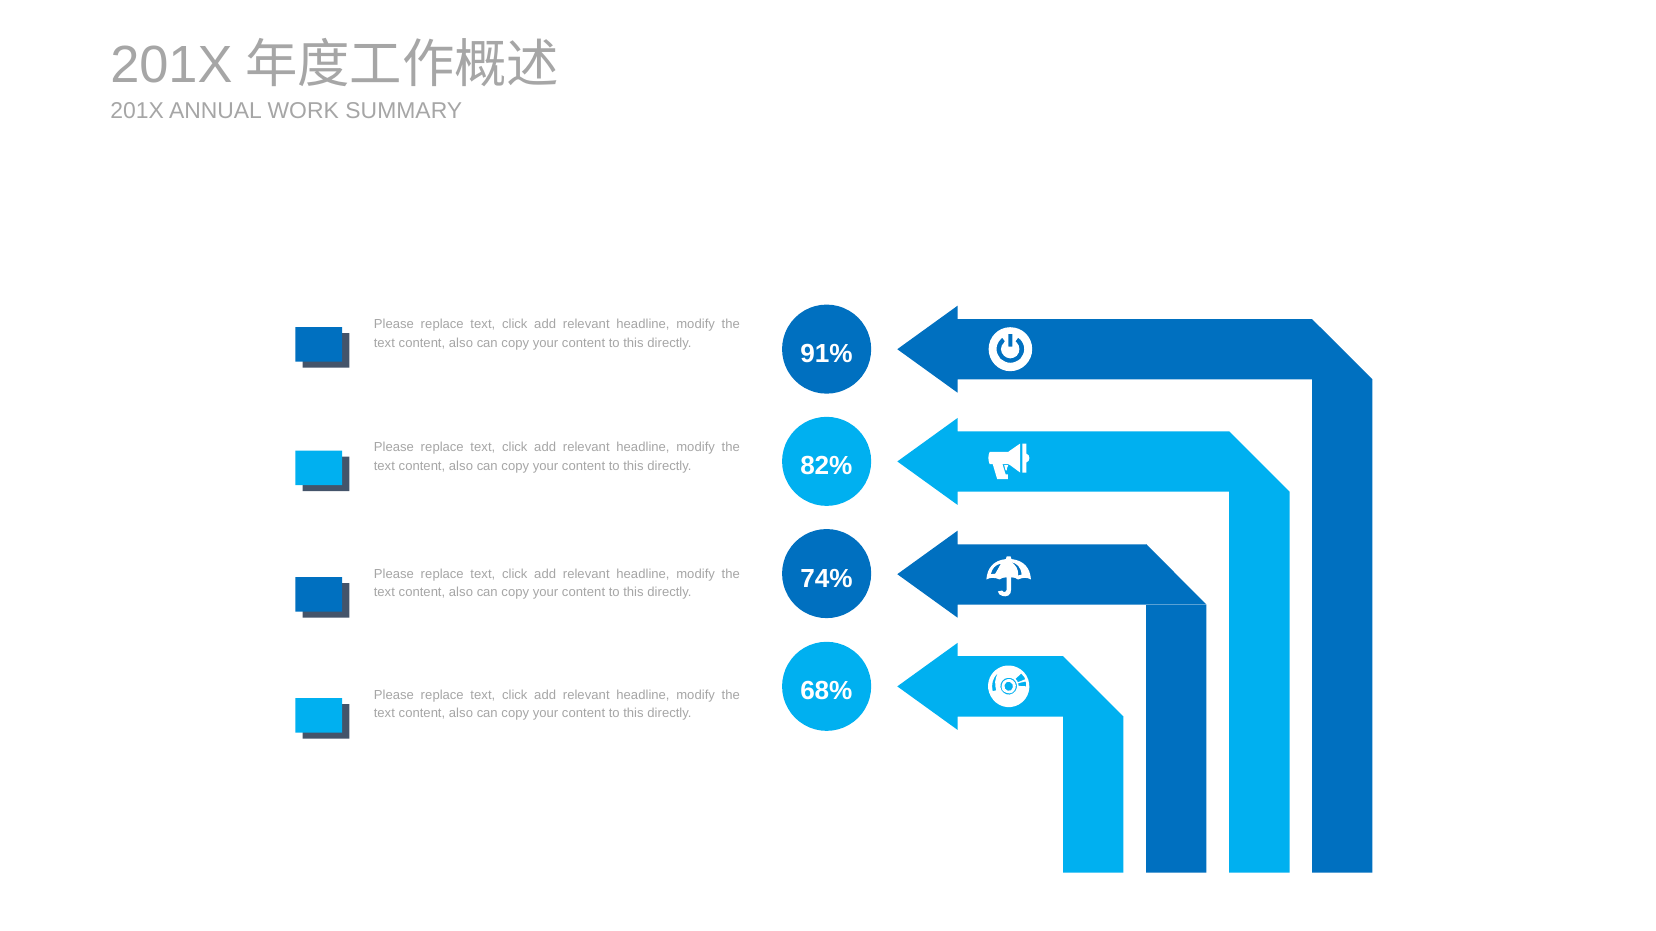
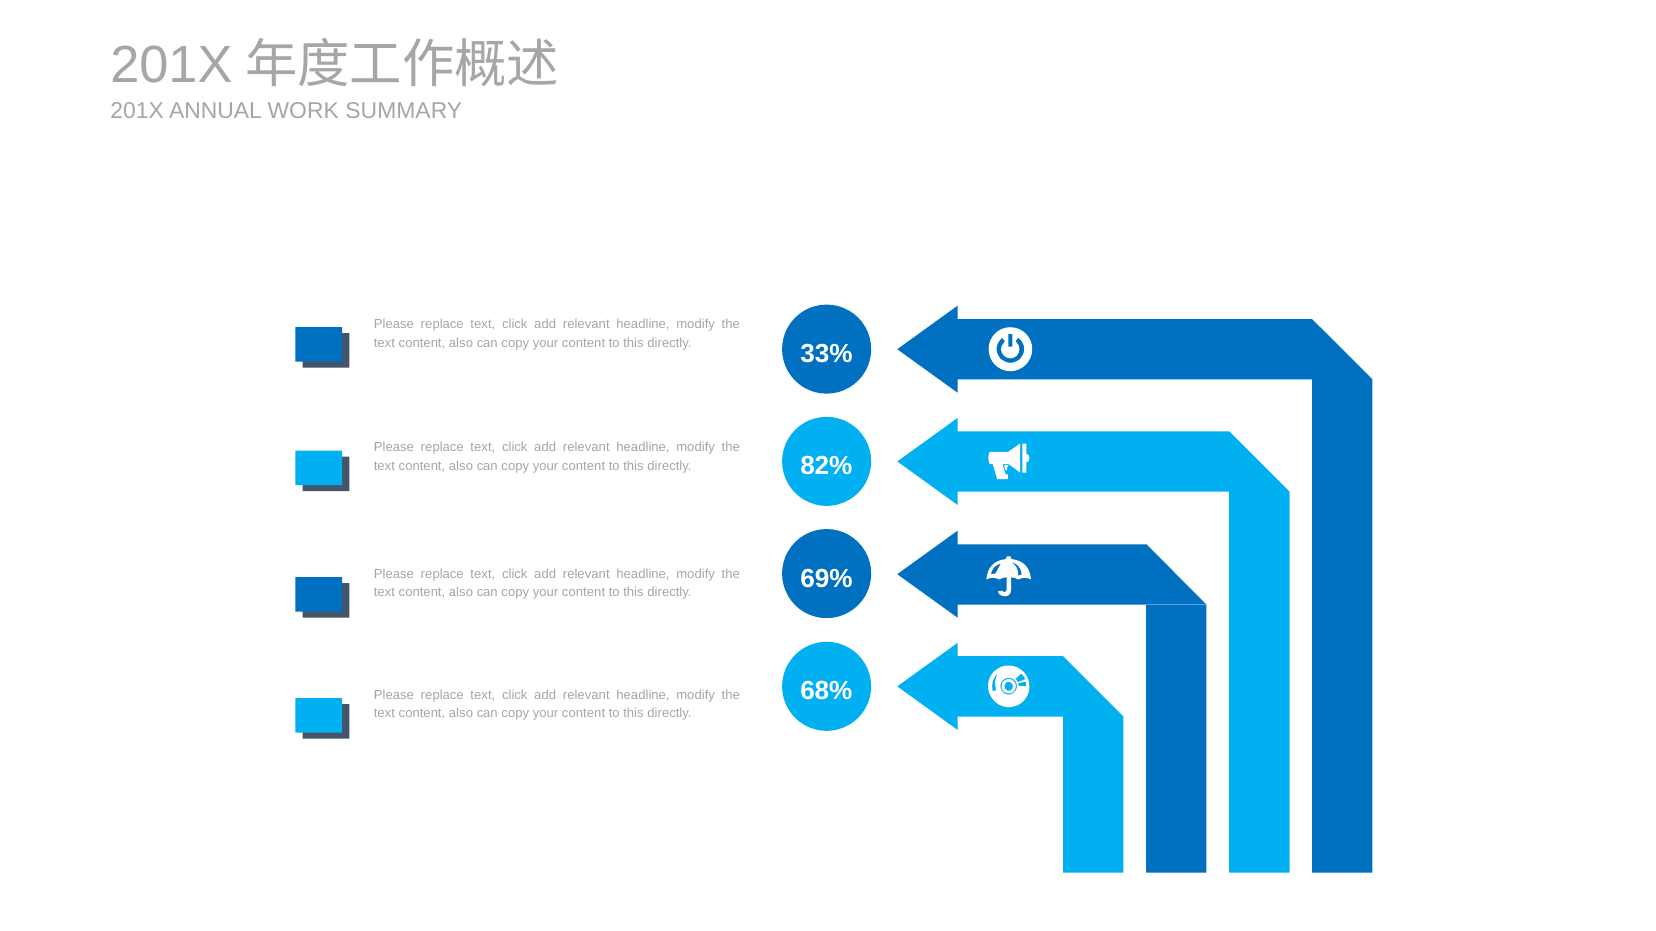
91%: 91% -> 33%
74%: 74% -> 69%
